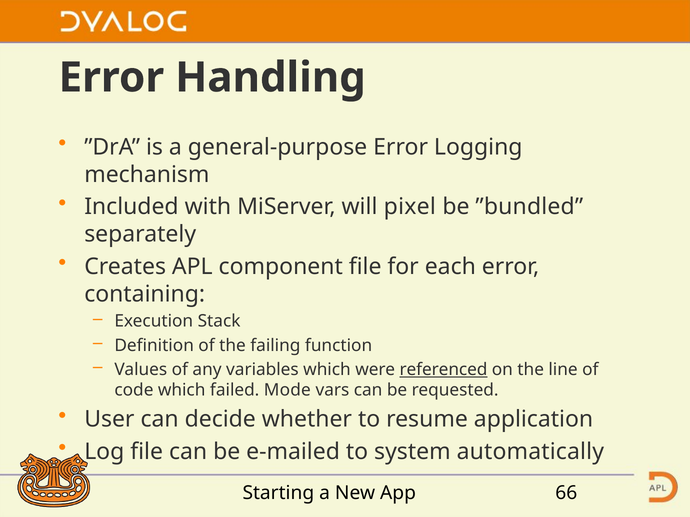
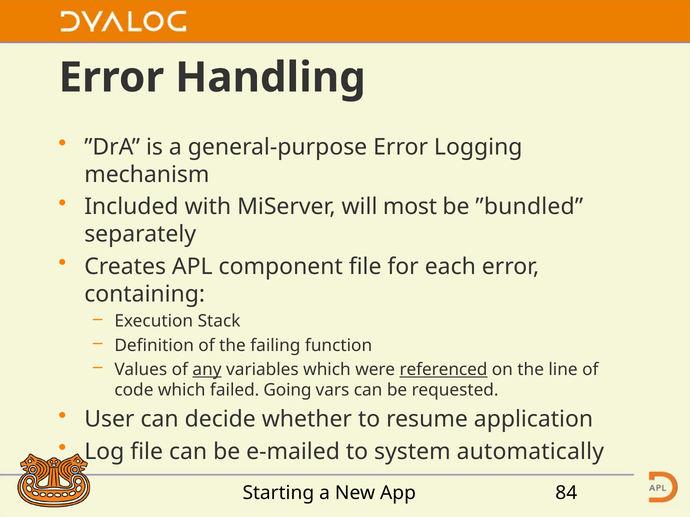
pixel: pixel -> most
any underline: none -> present
Mode: Mode -> Going
66: 66 -> 84
